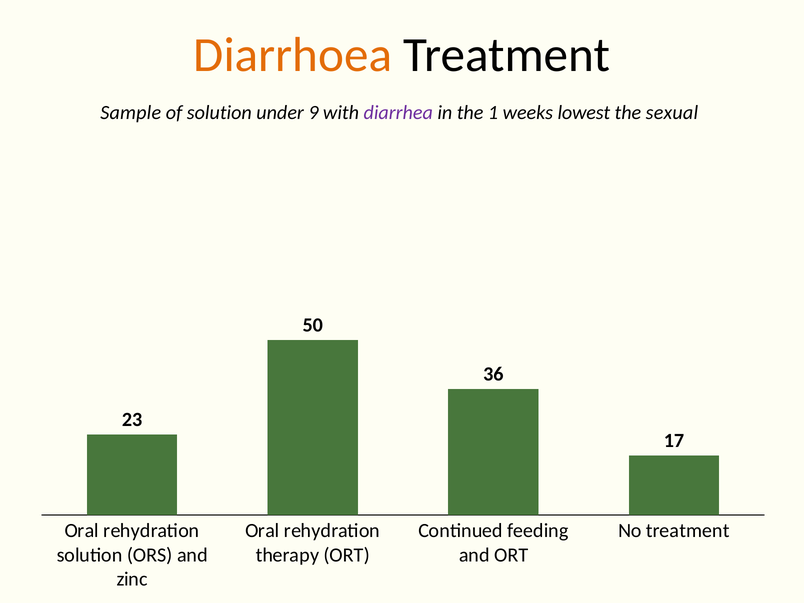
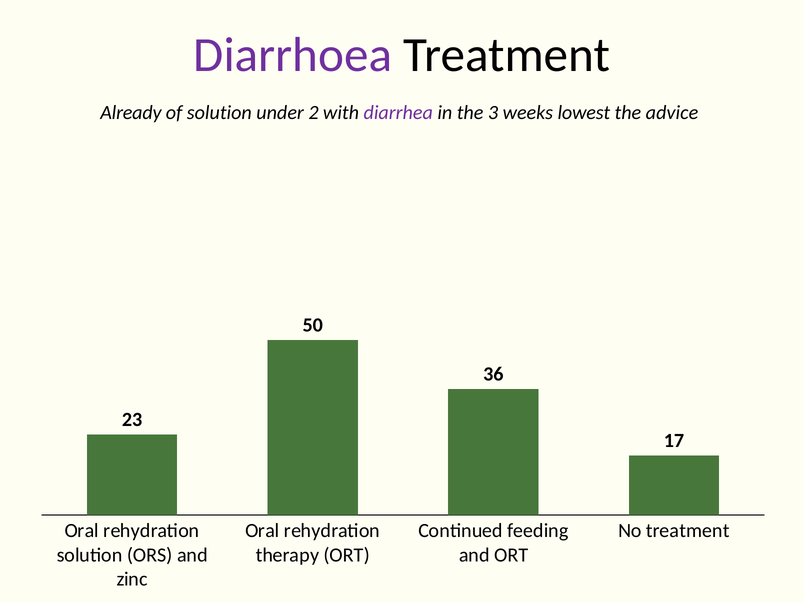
Diarrhoea colour: orange -> purple
Sample: Sample -> Already
9: 9 -> 2
1: 1 -> 3
sexual: sexual -> advice
